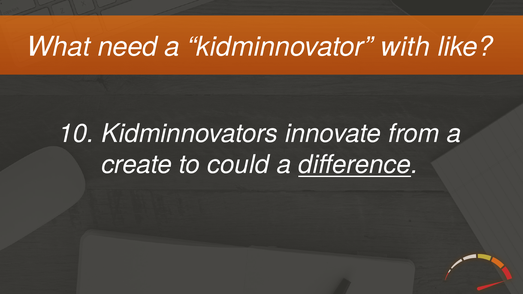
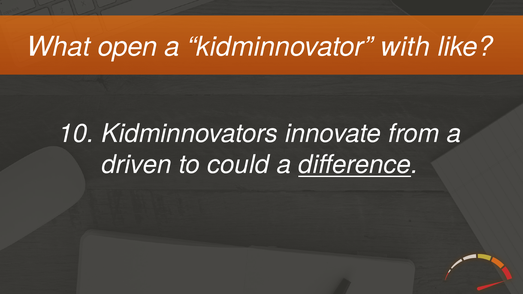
need: need -> open
create: create -> driven
